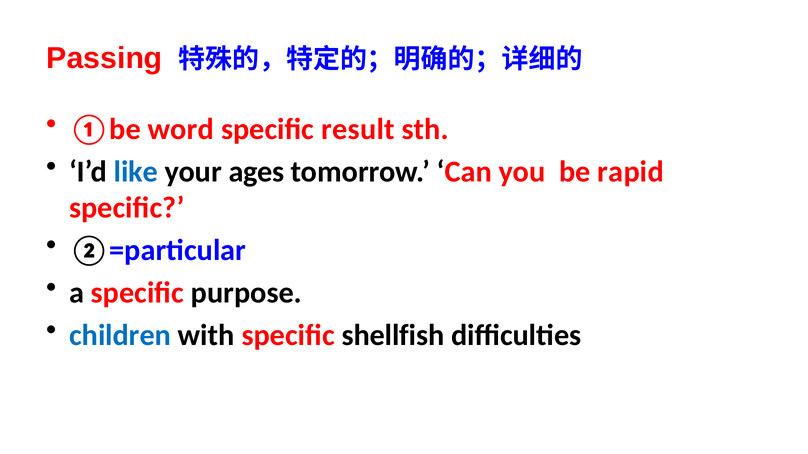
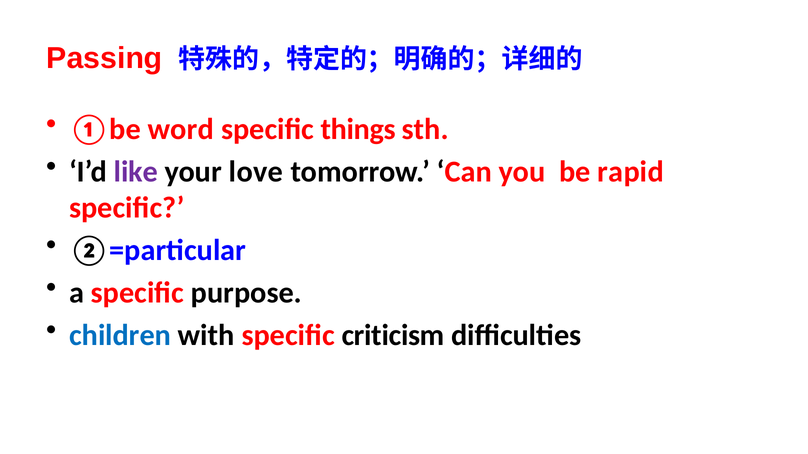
result: result -> things
like colour: blue -> purple
ages: ages -> love
shellfish: shellfish -> criticism
